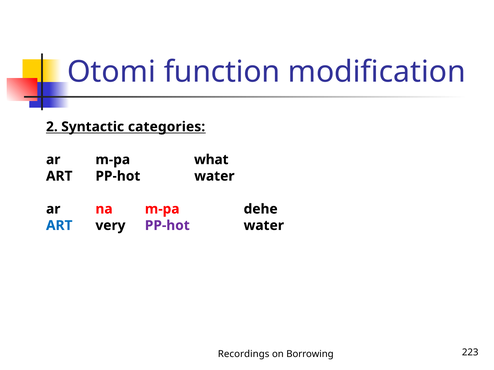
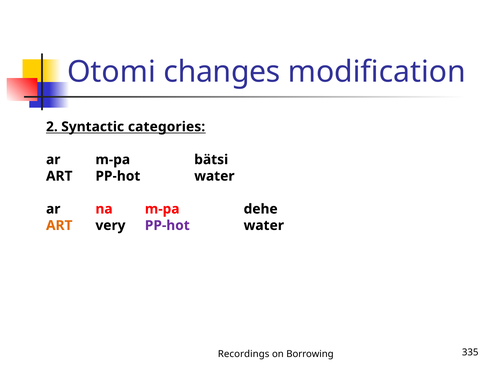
function: function -> changes
what: what -> bätsi
ART at (59, 226) colour: blue -> orange
223: 223 -> 335
